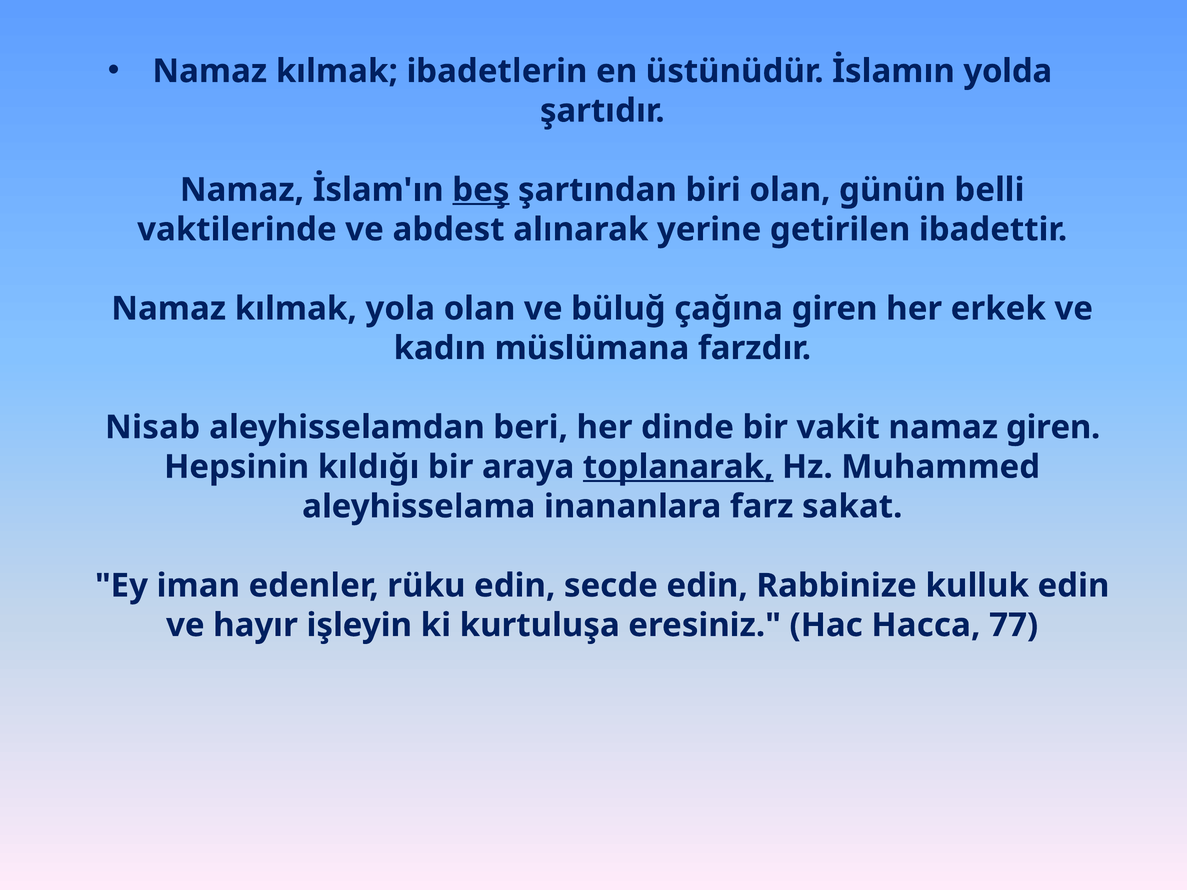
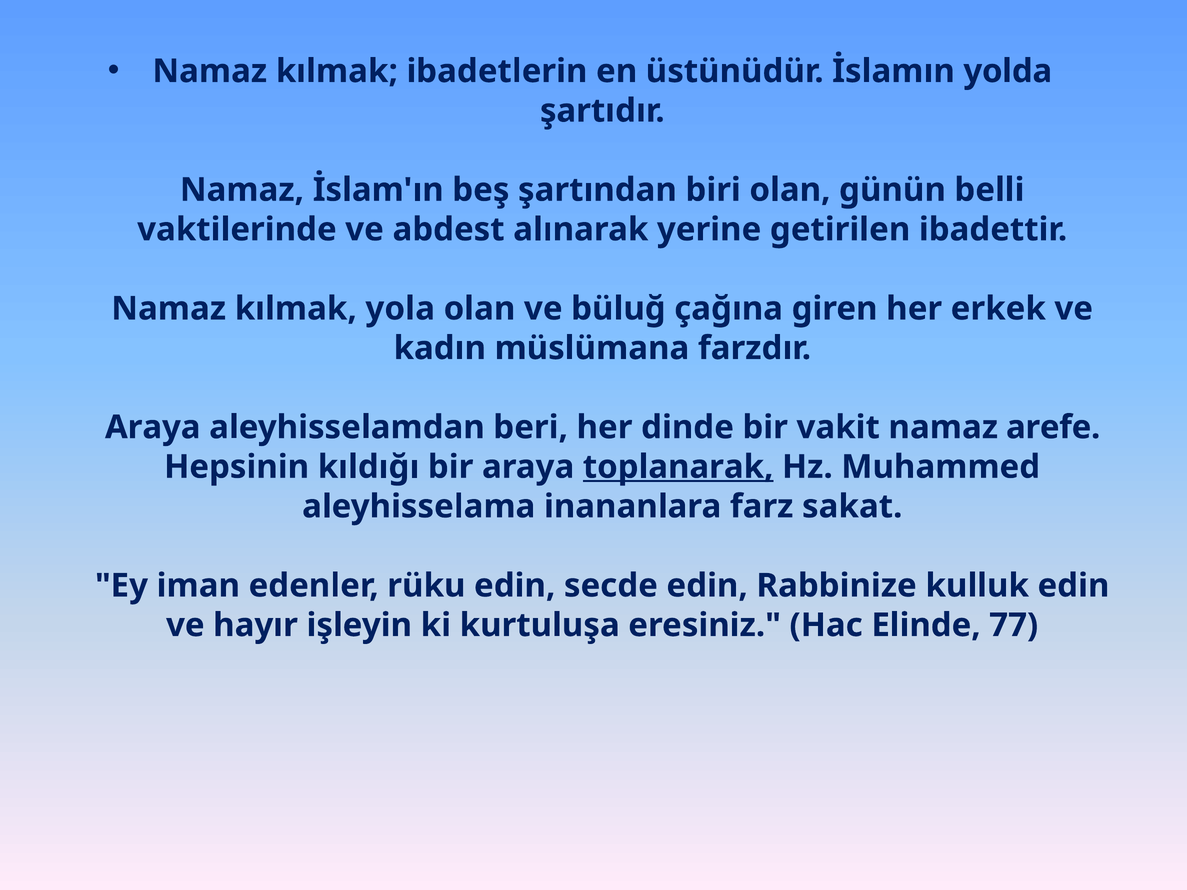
beş underline: present -> none
Nisab at (153, 427): Nisab -> Araya
namaz giren: giren -> arefe
Hacca: Hacca -> Elinde
